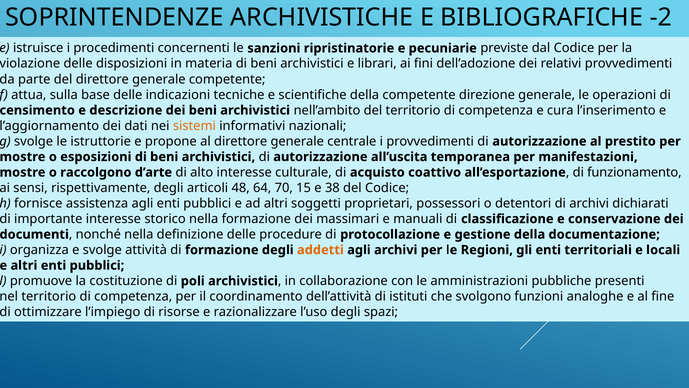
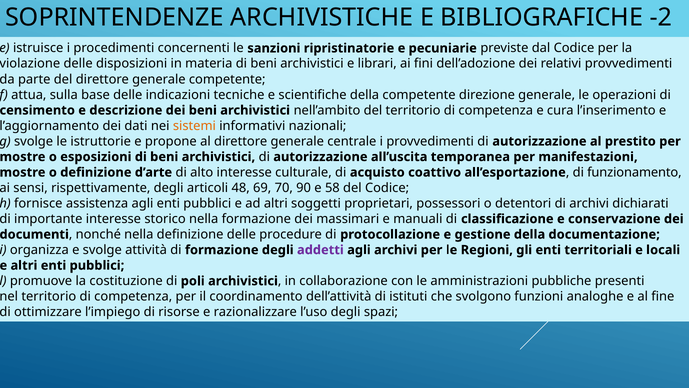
o raccolgono: raccolgono -> definizione
64: 64 -> 69
15: 15 -> 90
38: 38 -> 58
addetti colour: orange -> purple
